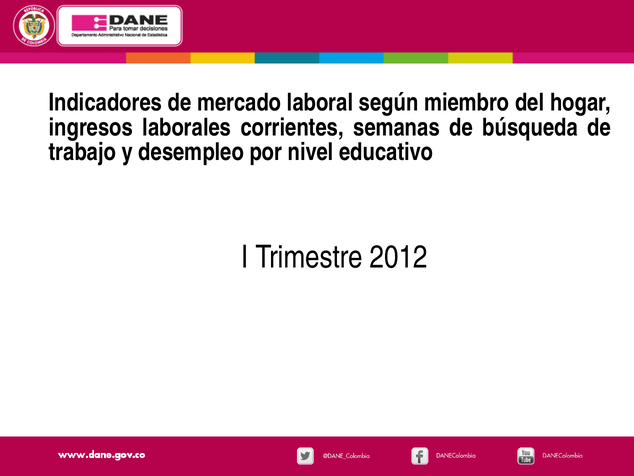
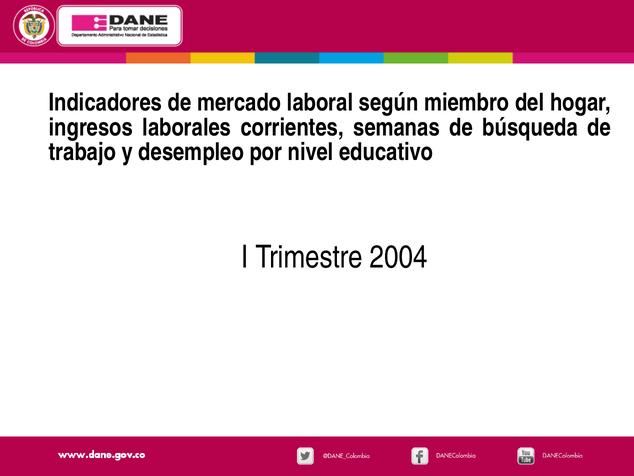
2012: 2012 -> 2004
